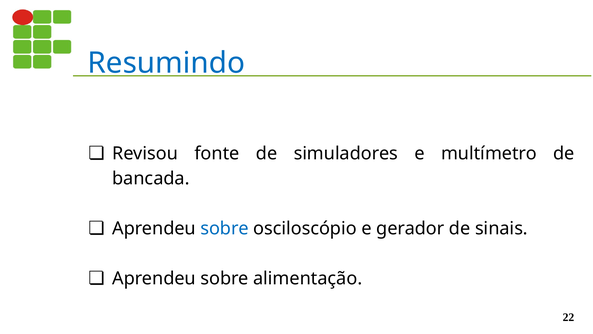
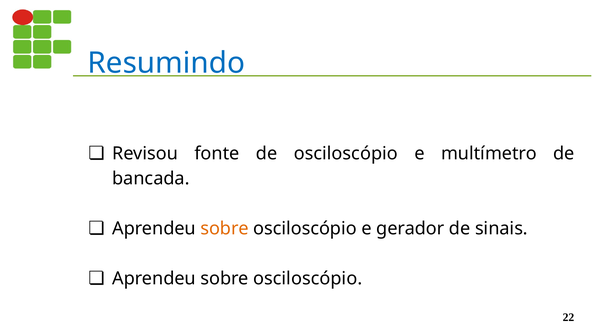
de simuladores: simuladores -> osciloscópio
sobre at (225, 228) colour: blue -> orange
alimentação at (308, 278): alimentação -> osciloscópio
